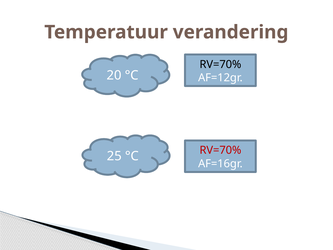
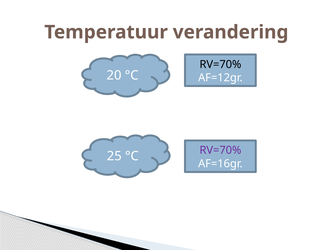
RV=70% at (220, 150) colour: red -> purple
